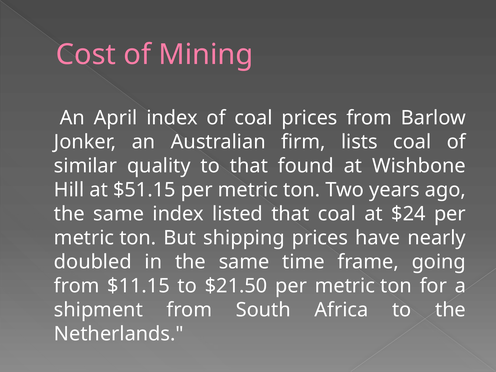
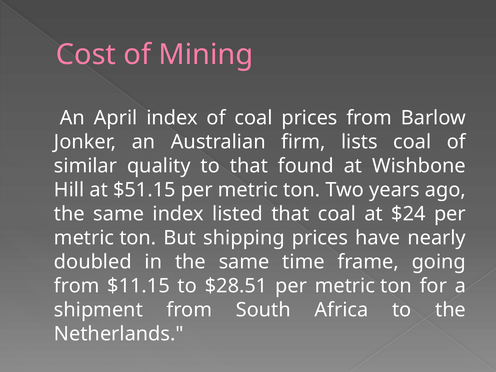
$21.50: $21.50 -> $28.51
